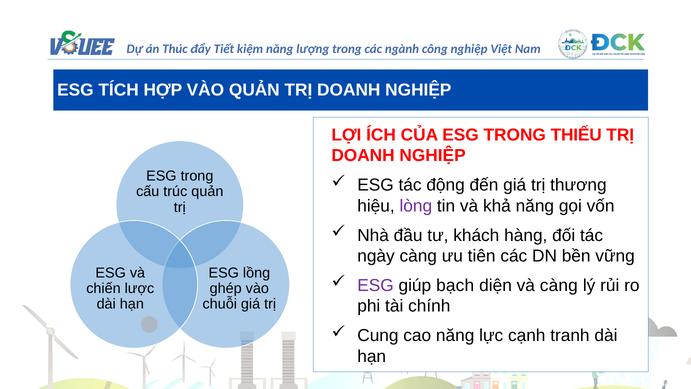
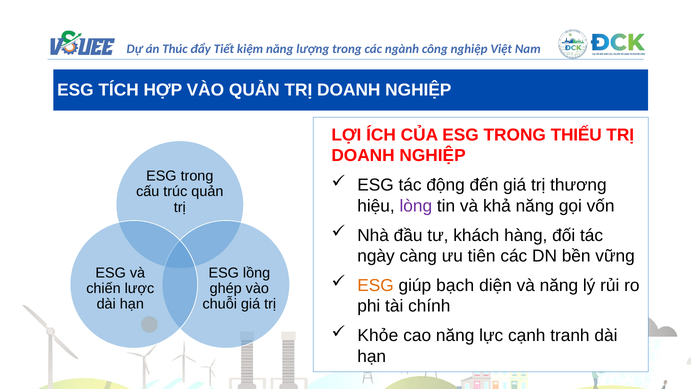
ESG at (376, 285) colour: purple -> orange
và càng: càng -> năng
Cung: Cung -> Khỏe
